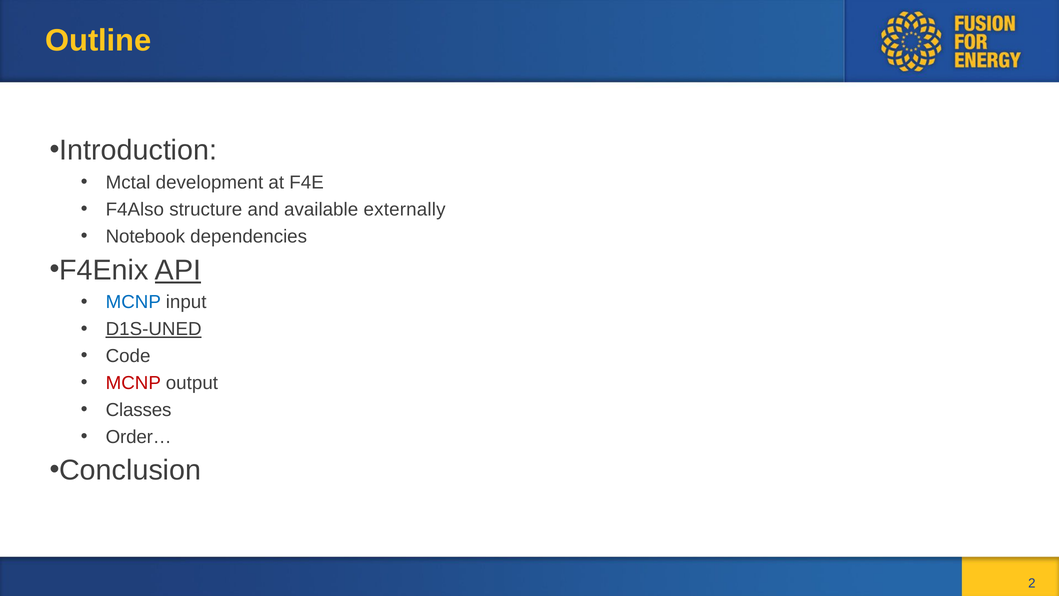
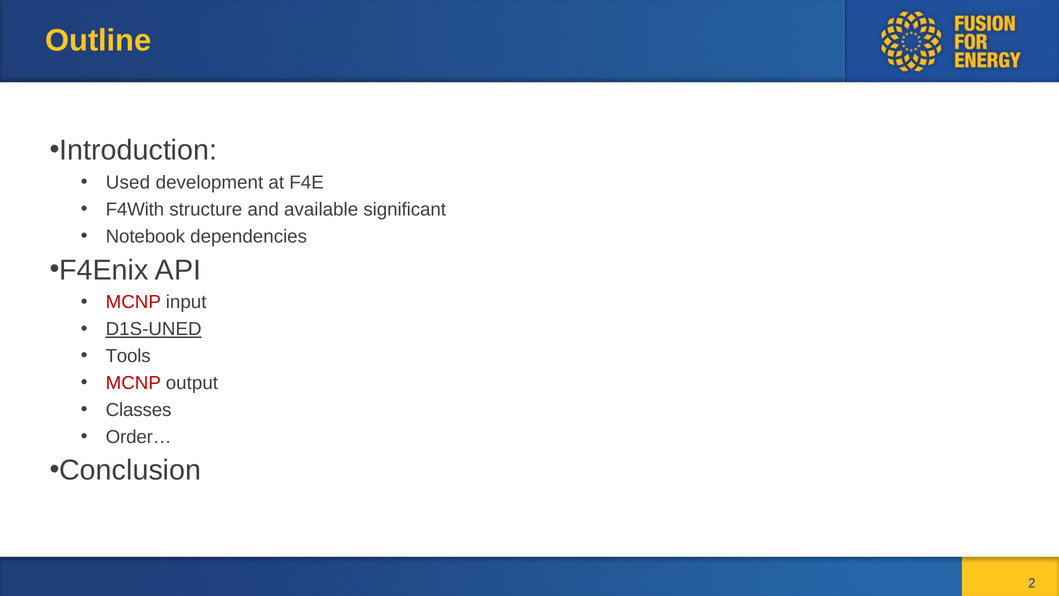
Mctal: Mctal -> Used
F4Also: F4Also -> F4With
externally: externally -> significant
API underline: present -> none
MCNP at (133, 302) colour: blue -> red
Code: Code -> Tools
